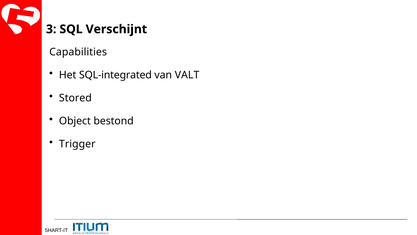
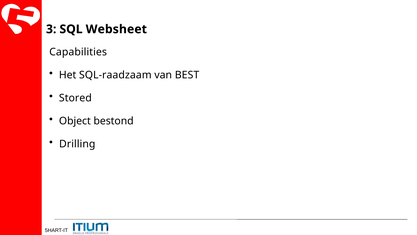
Verschijnt: Verschijnt -> Websheet
SQL-integrated: SQL-integrated -> SQL-raadzaam
VALT: VALT -> BEST
Trigger: Trigger -> Drilling
